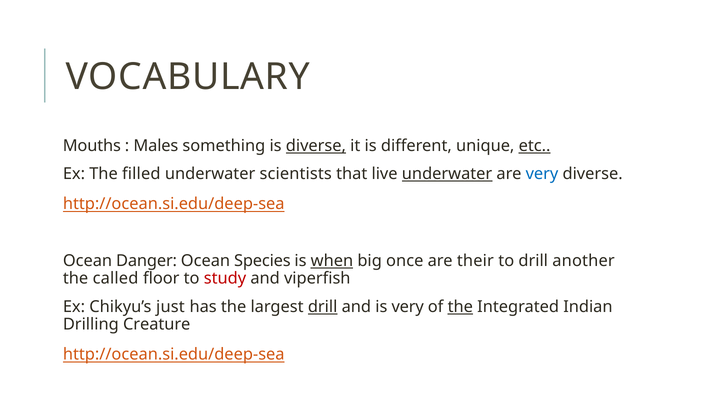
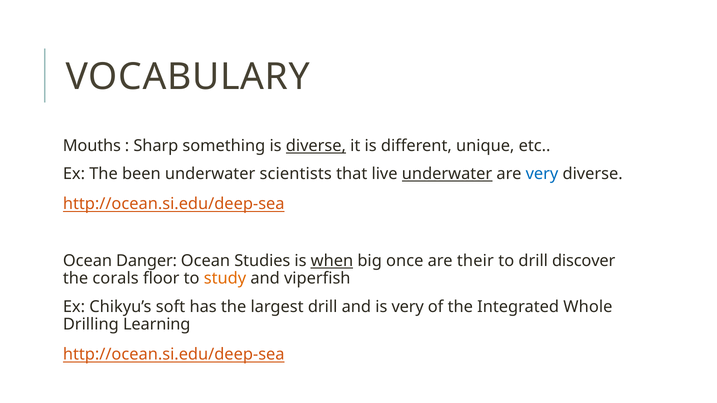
Males: Males -> Sharp
etc underline: present -> none
filled: filled -> been
Species: Species -> Studies
another: another -> discover
called: called -> corals
study colour: red -> orange
just: just -> soft
drill at (323, 307) underline: present -> none
the at (460, 307) underline: present -> none
Indian: Indian -> Whole
Creature: Creature -> Learning
